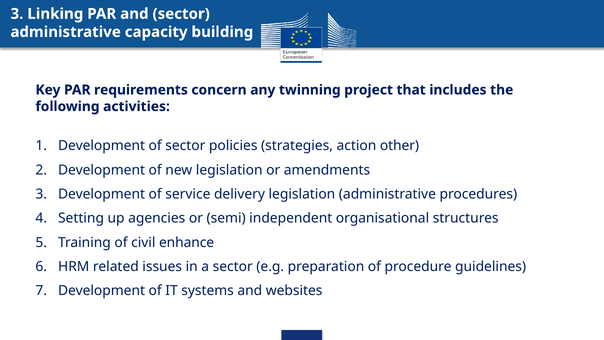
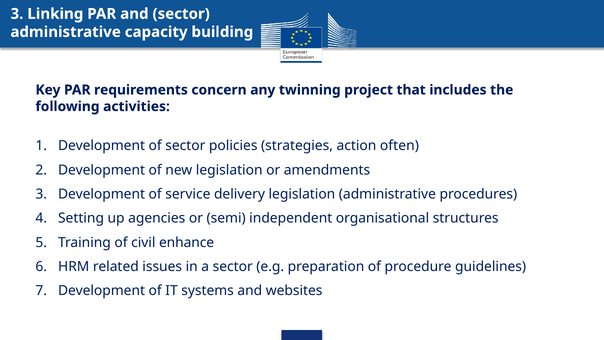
other: other -> often
